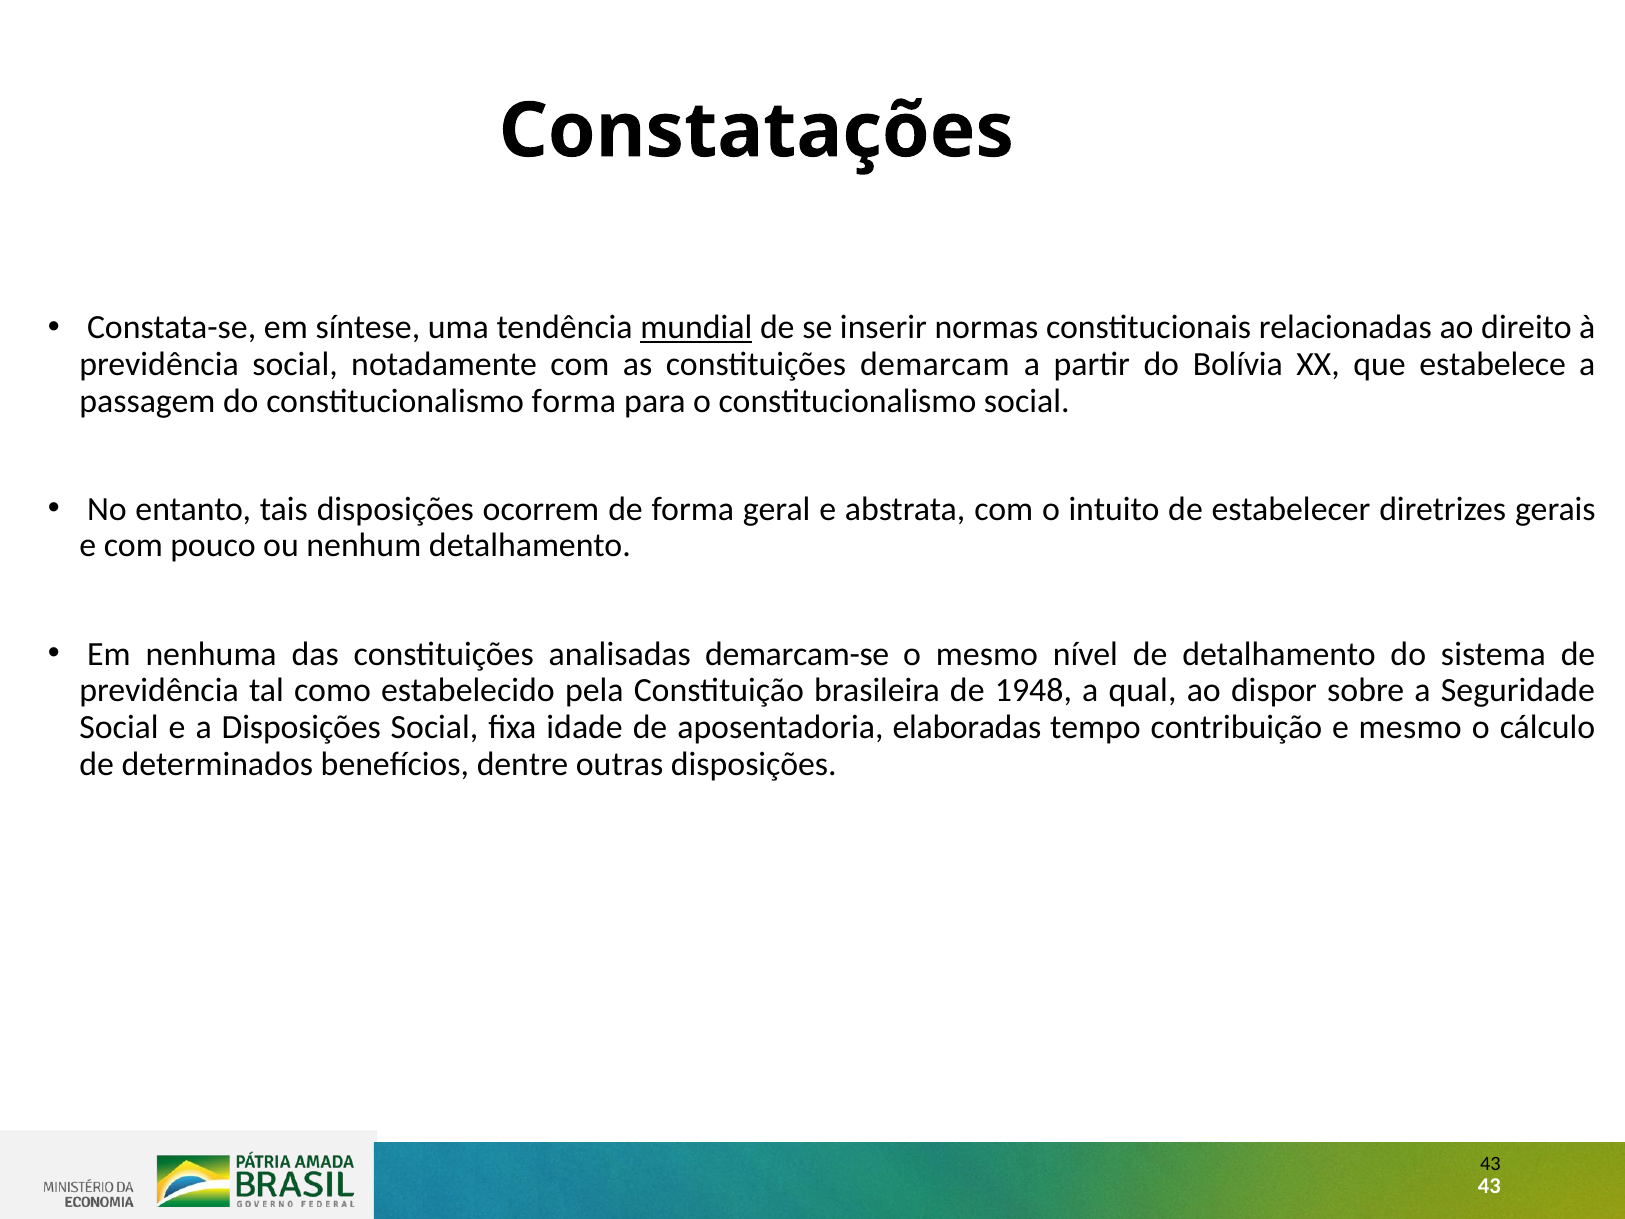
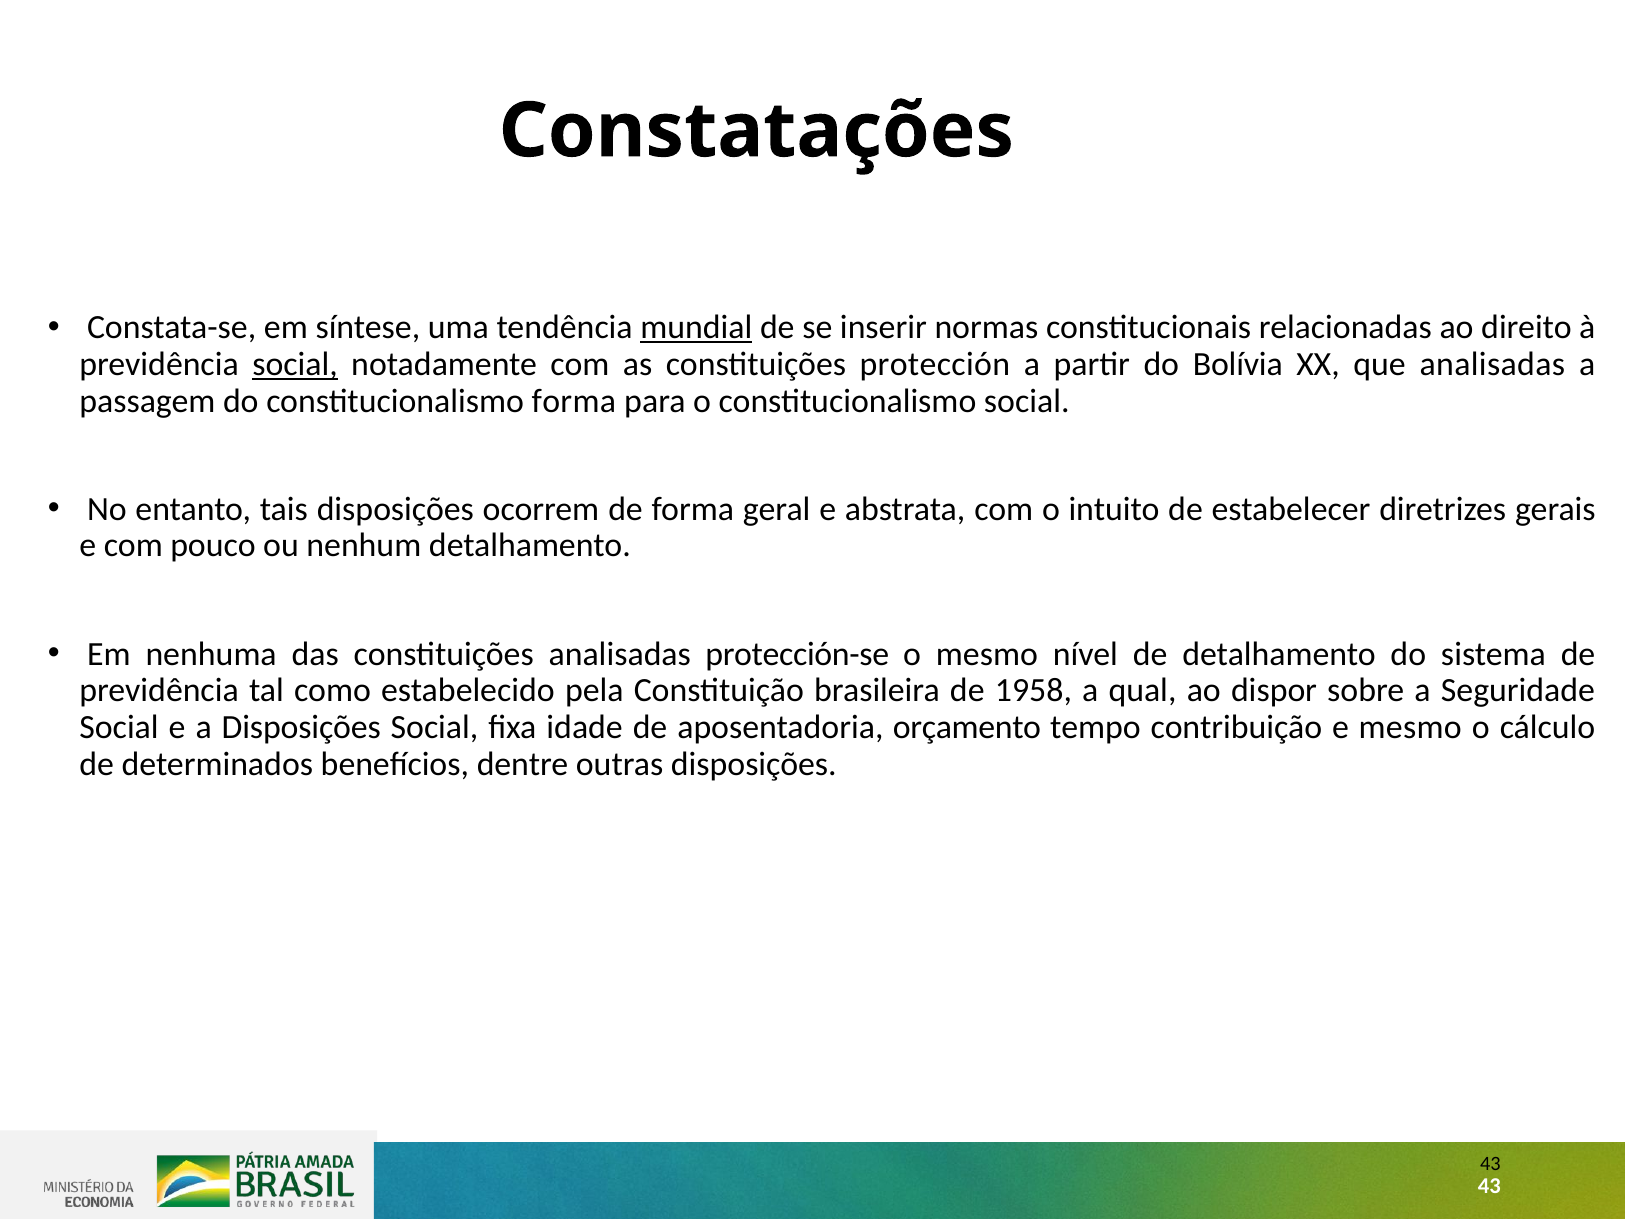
social at (295, 364) underline: none -> present
demarcam: demarcam -> protección
que estabelece: estabelece -> analisadas
demarcam-se: demarcam-se -> protección-se
1948: 1948 -> 1958
elaboradas: elaboradas -> orçamento
